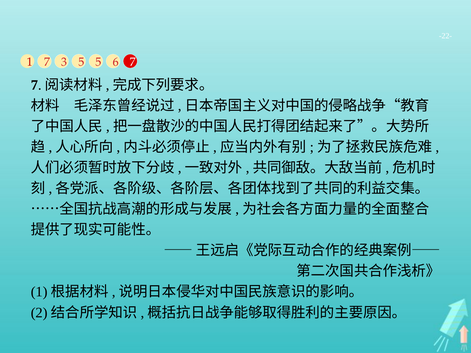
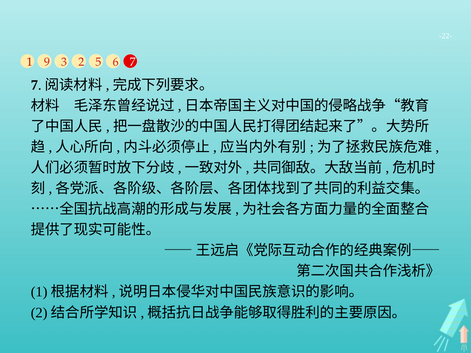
1 7: 7 -> 9
3 5: 5 -> 2
